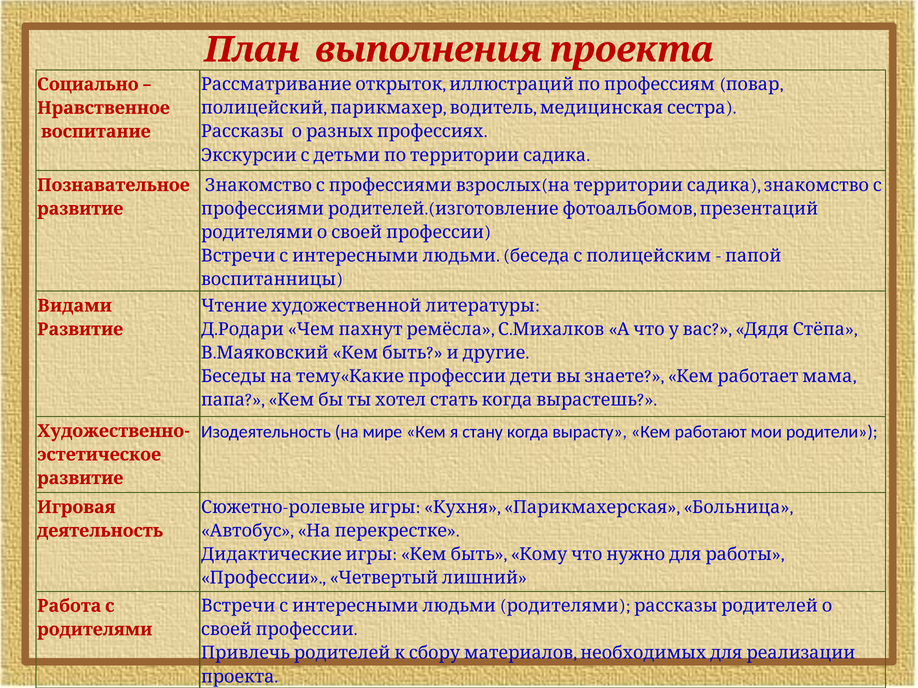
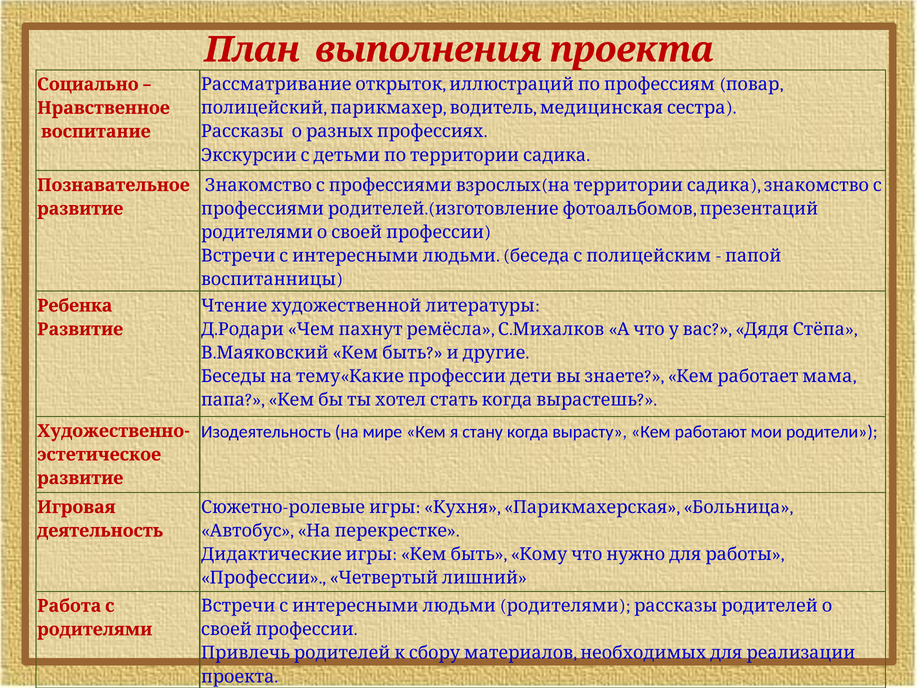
Видами: Видами -> Ребенка
